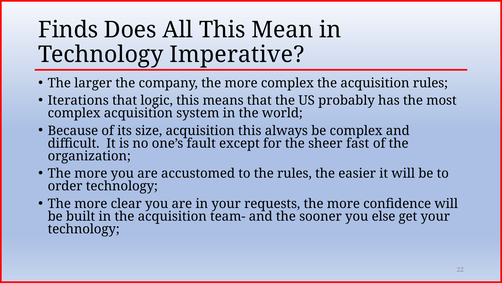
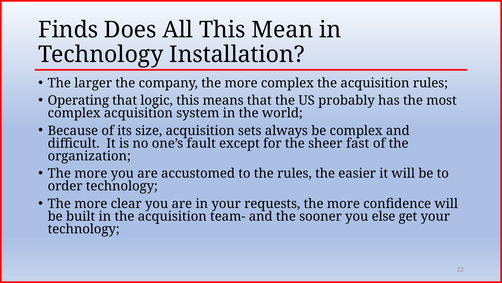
Imperative: Imperative -> Installation
Iterations: Iterations -> Operating
acquisition this: this -> sets
